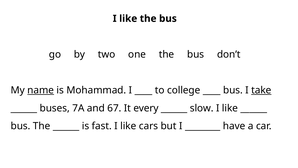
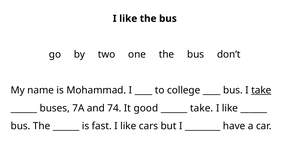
name underline: present -> none
67: 67 -> 74
every: every -> good
slow at (202, 108): slow -> take
